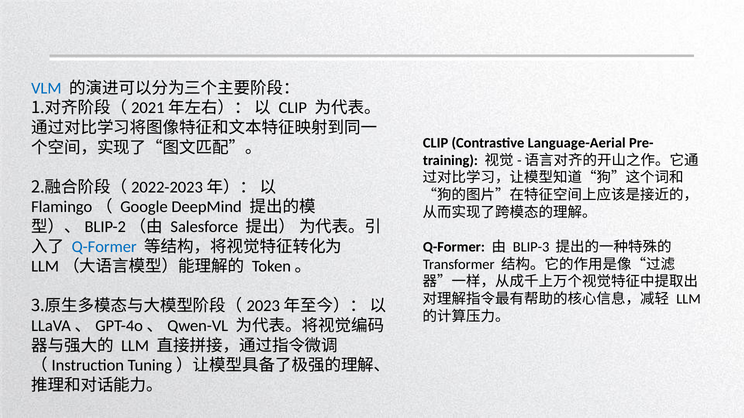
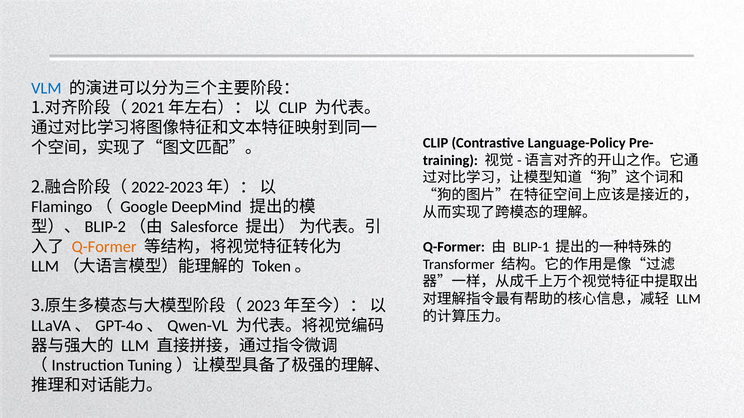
Language-Aerial: Language-Aerial -> Language-Policy
Q-Former at (104, 247) colour: blue -> orange
BLIP-3: BLIP-3 -> BLIP-1
